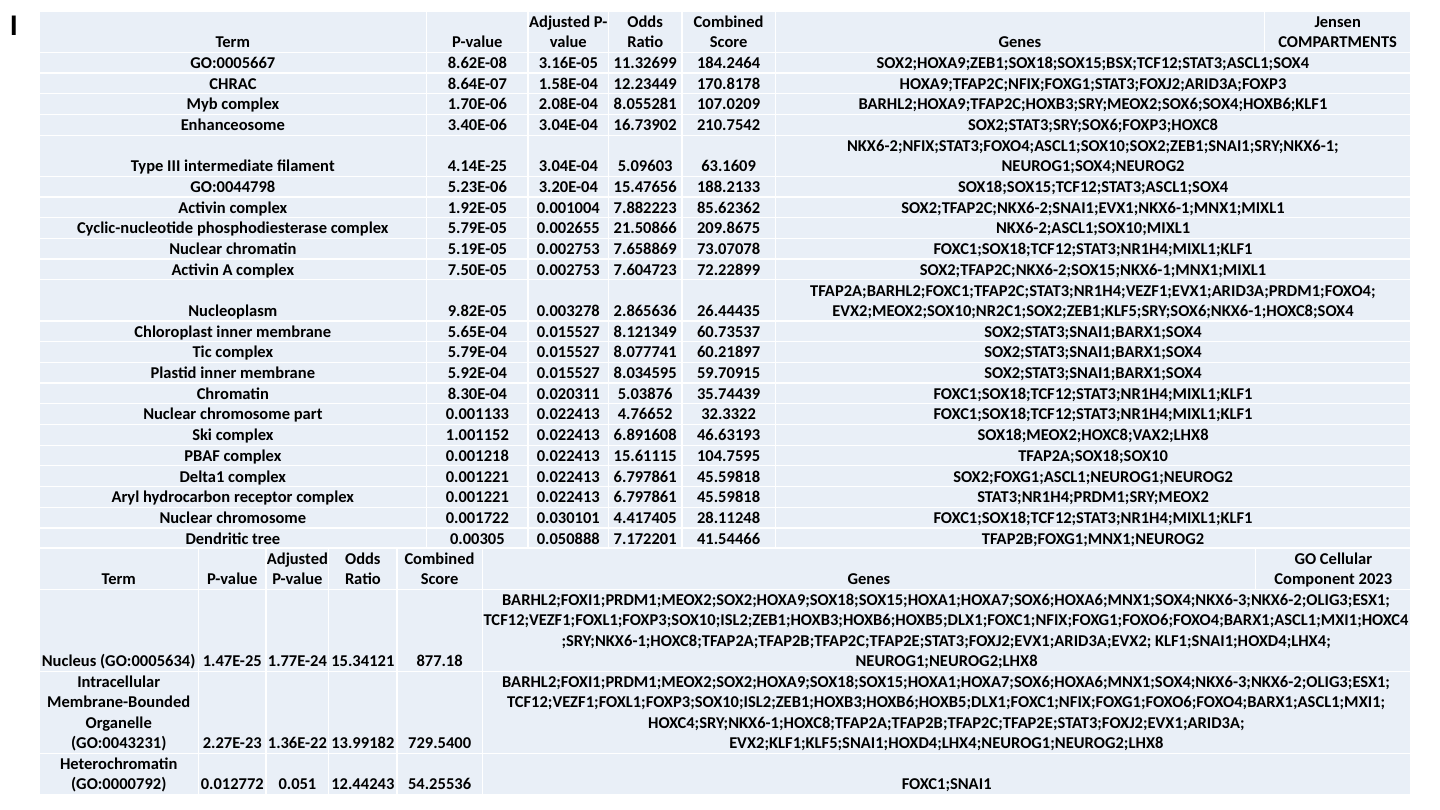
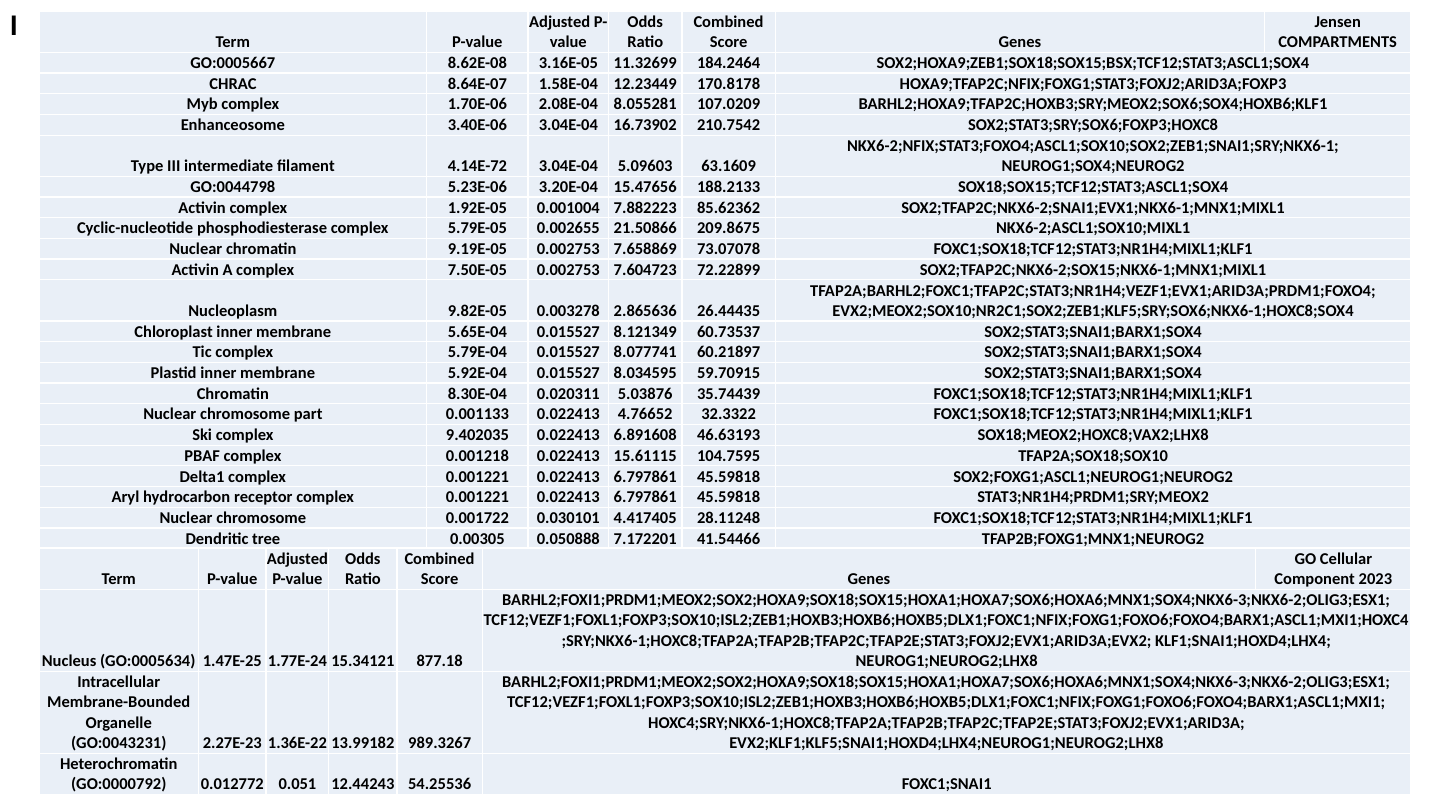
4.14E-25: 4.14E-25 -> 4.14E-72
5.19E-05: 5.19E-05 -> 9.19E-05
1.001152: 1.001152 -> 9.402035
729.5400: 729.5400 -> 989.3267
